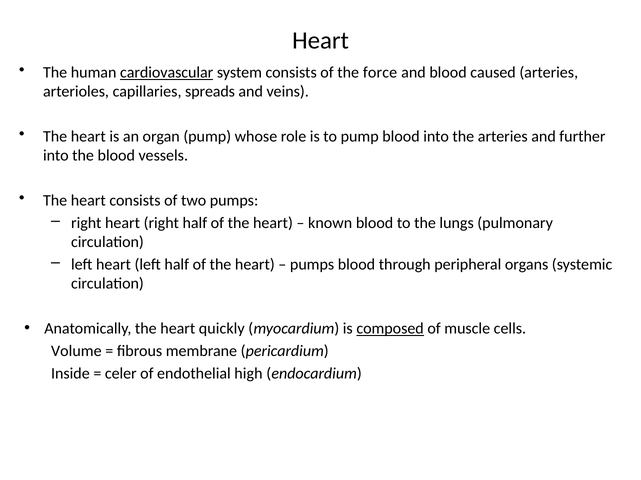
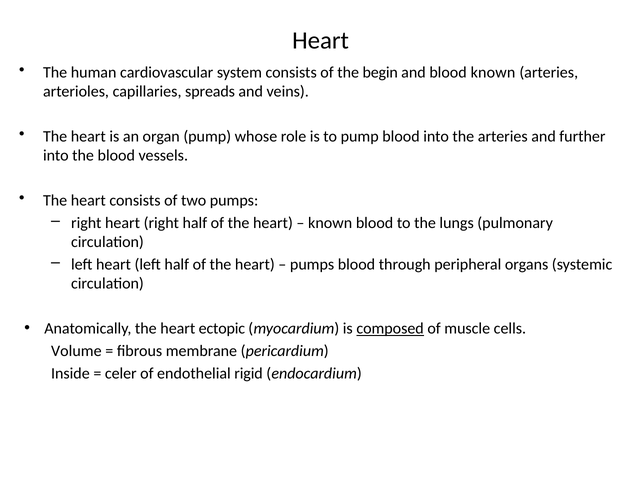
cardiovascular underline: present -> none
force: force -> begin
blood caused: caused -> known
quickly: quickly -> ectopic
high: high -> rigid
